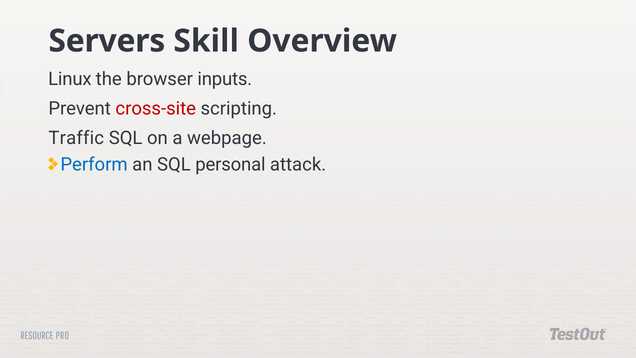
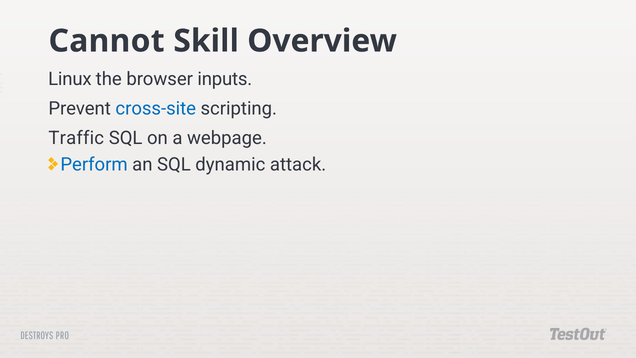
Servers: Servers -> Cannot
cross-site colour: red -> blue
personal: personal -> dynamic
RESOURCE: RESOURCE -> DESTROYS
